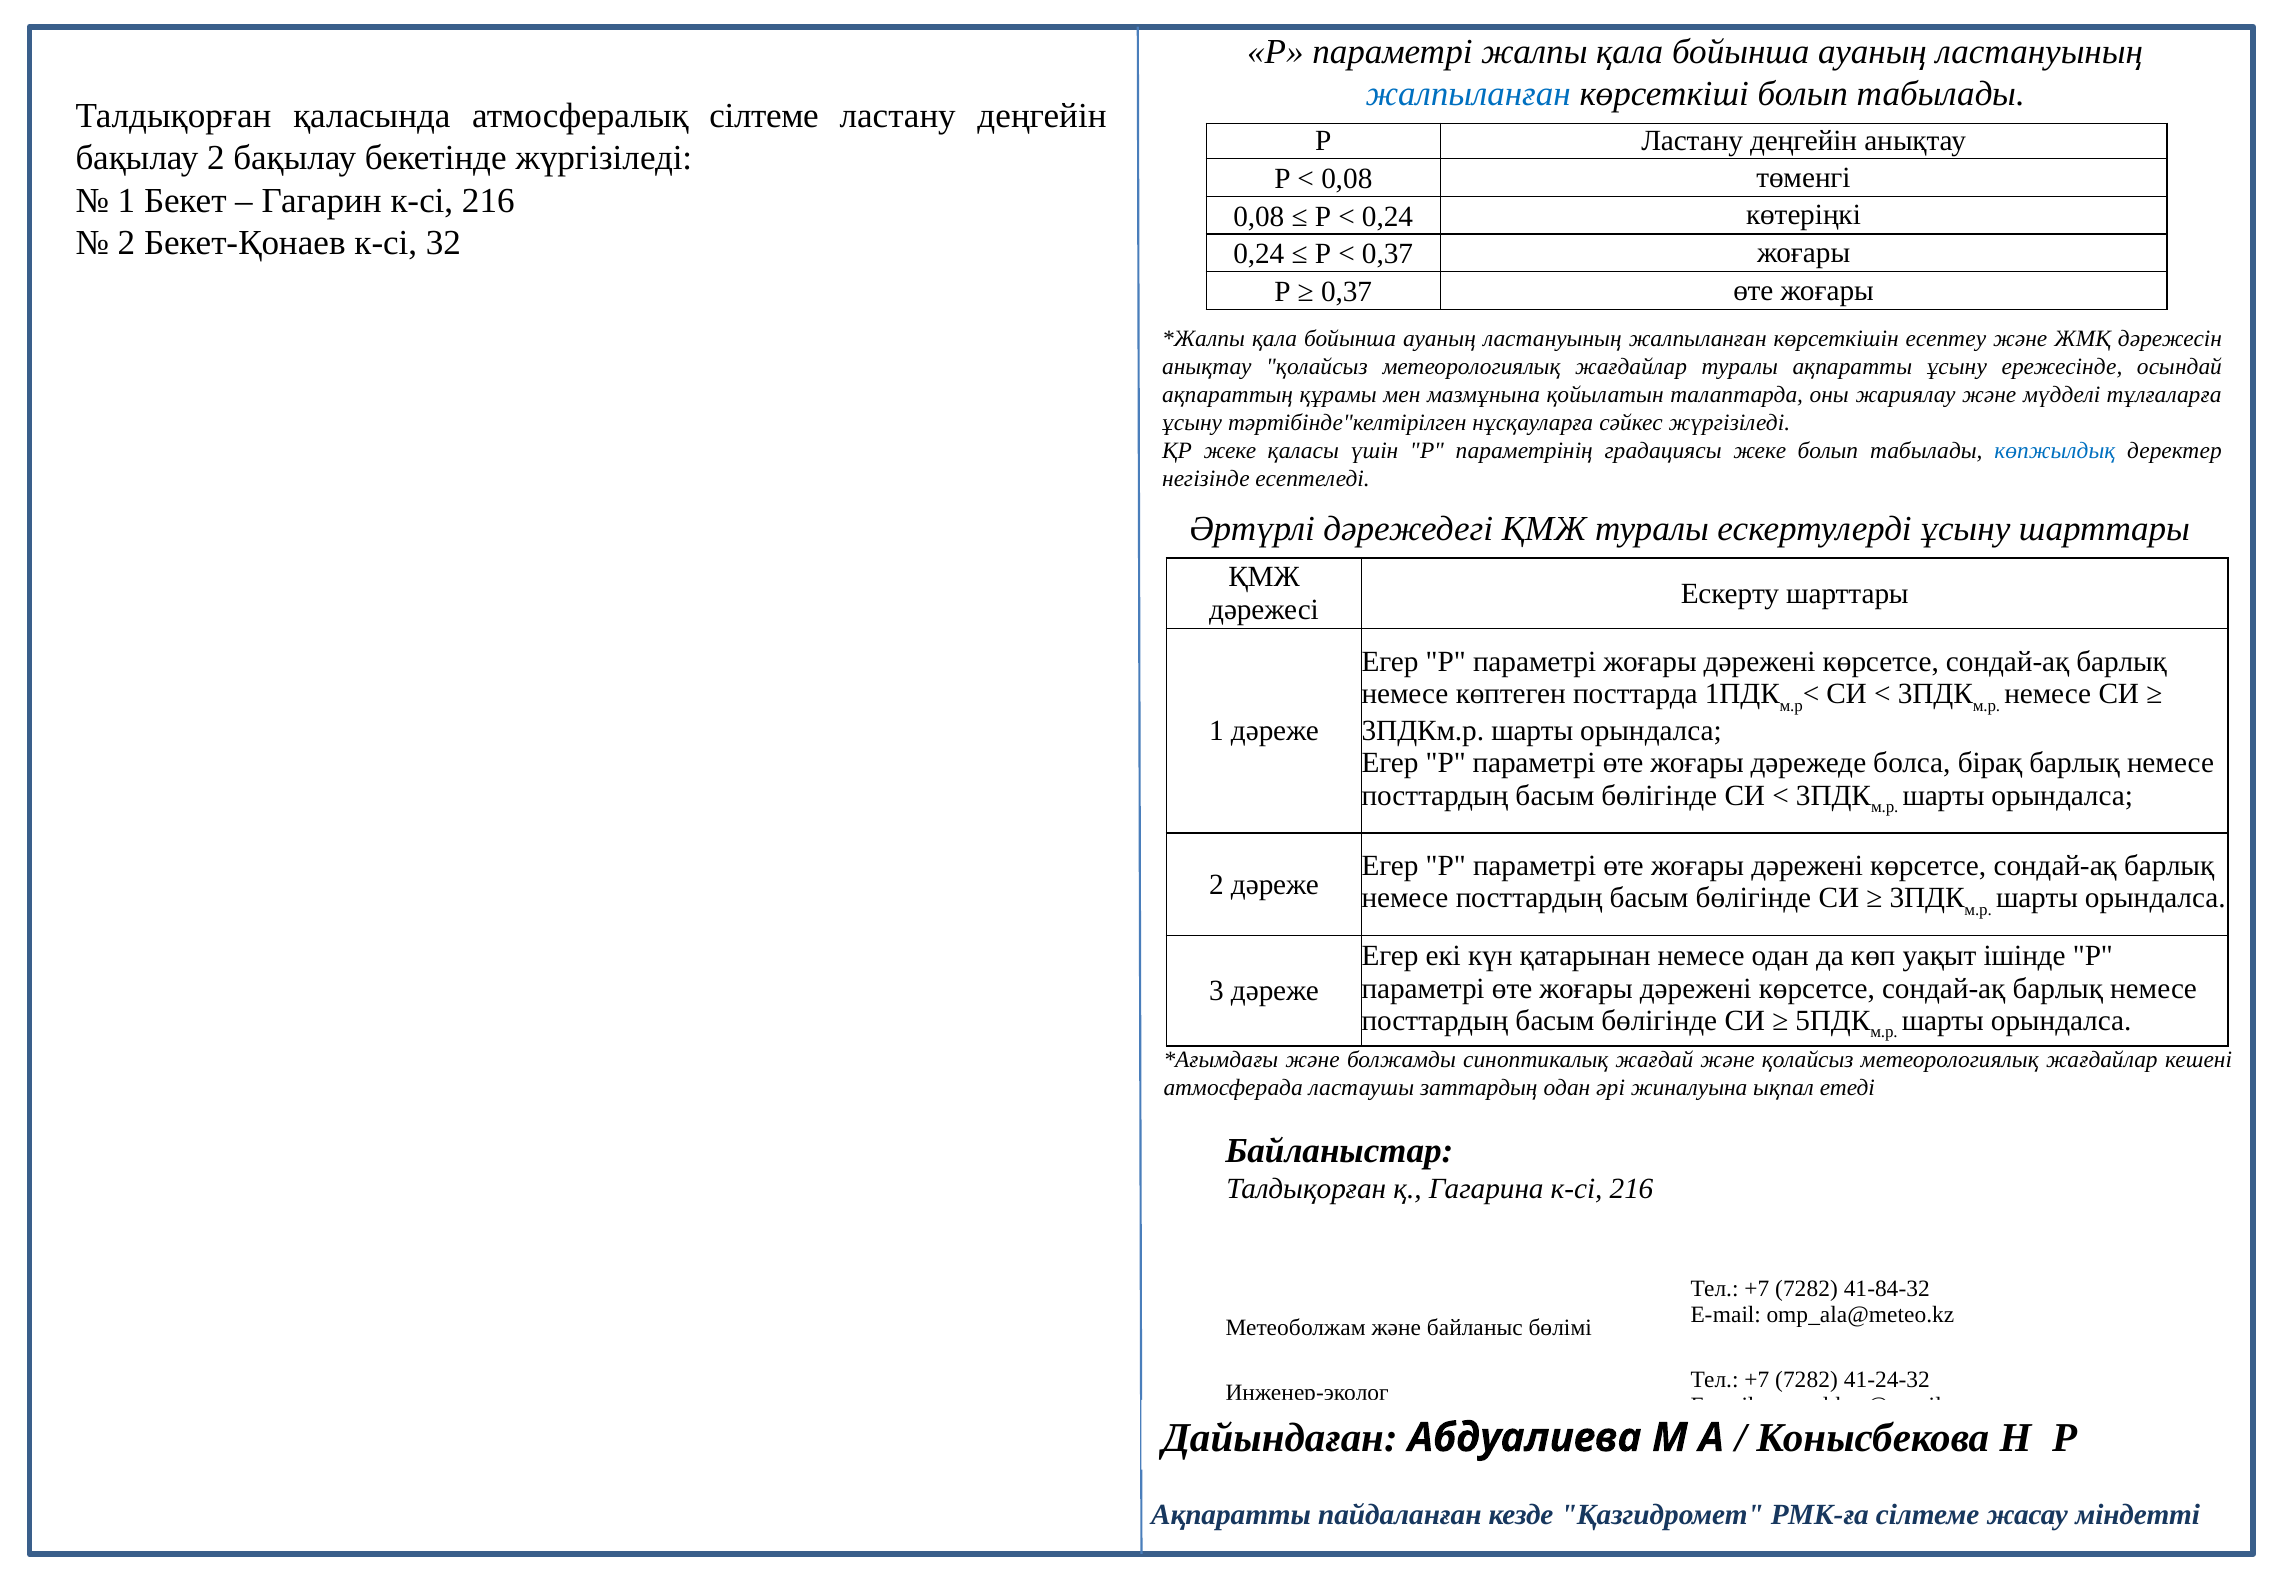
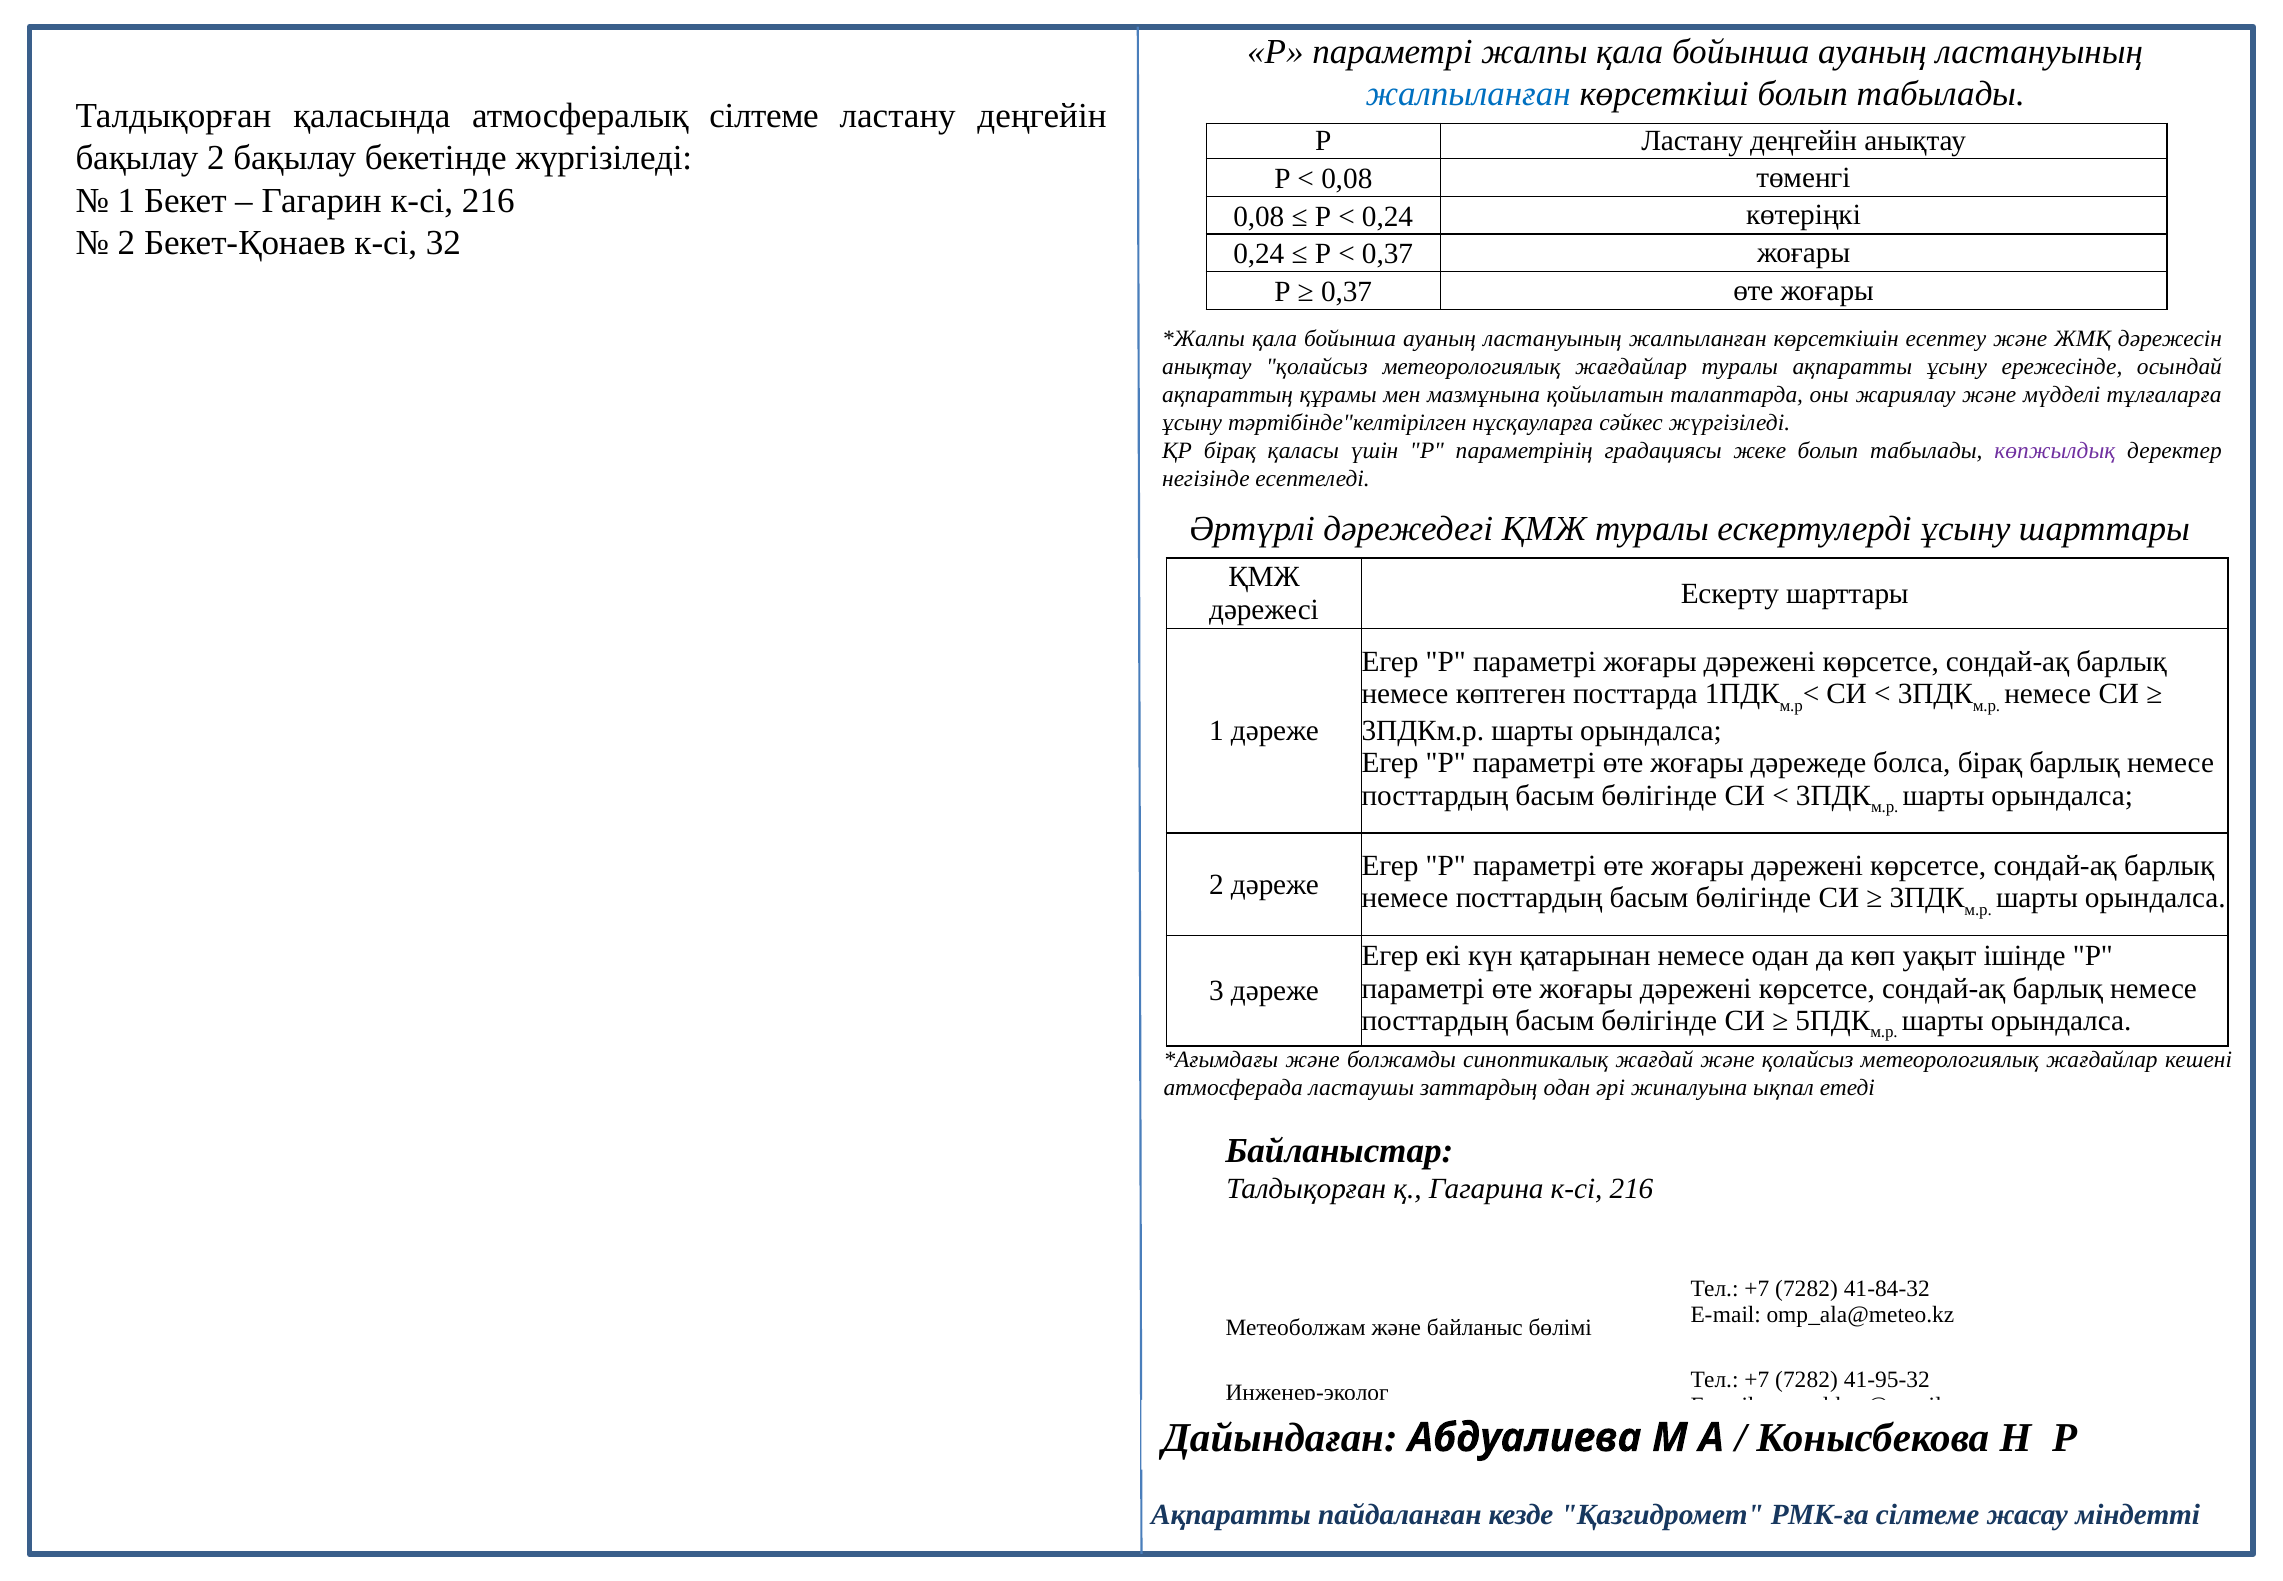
ҚР жеке: жеке -> бірақ
көпжылдық colour: blue -> purple
41-24-32: 41-24-32 -> 41-95-32
